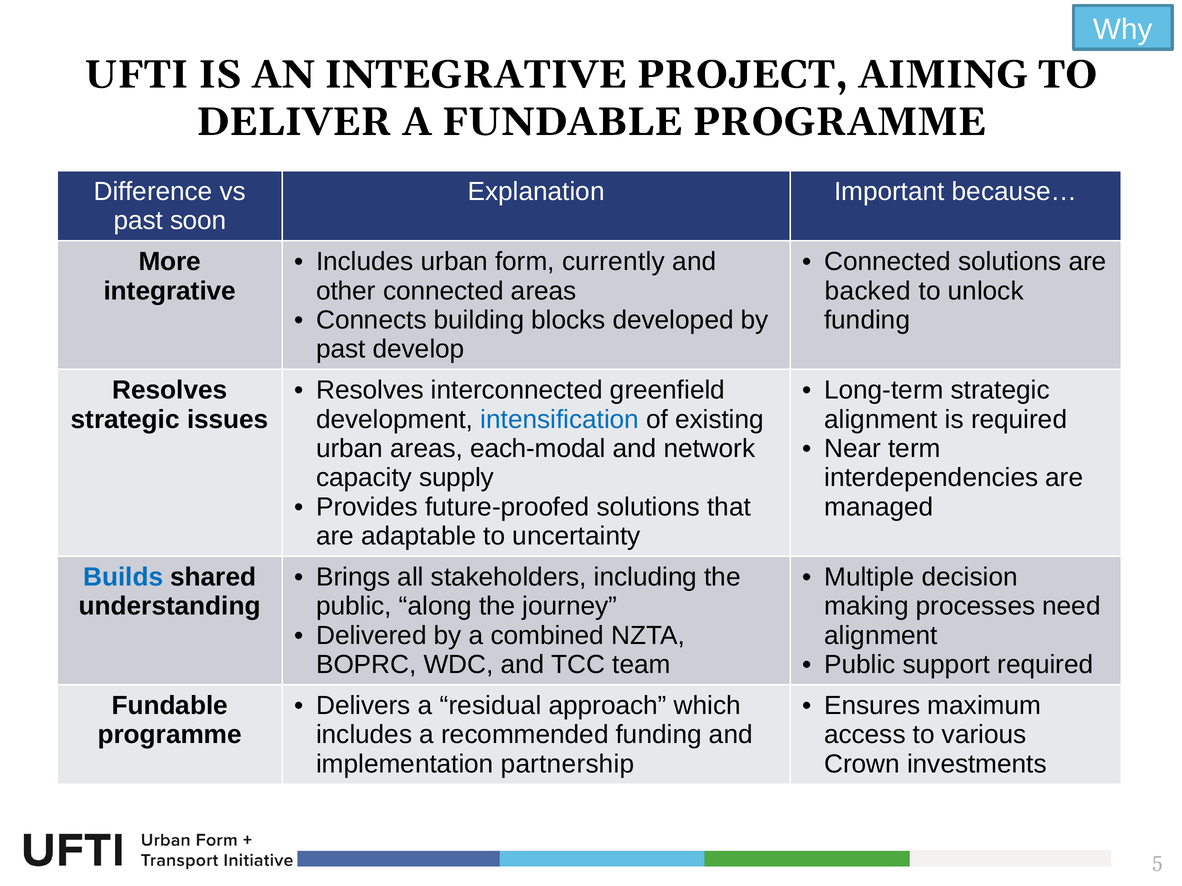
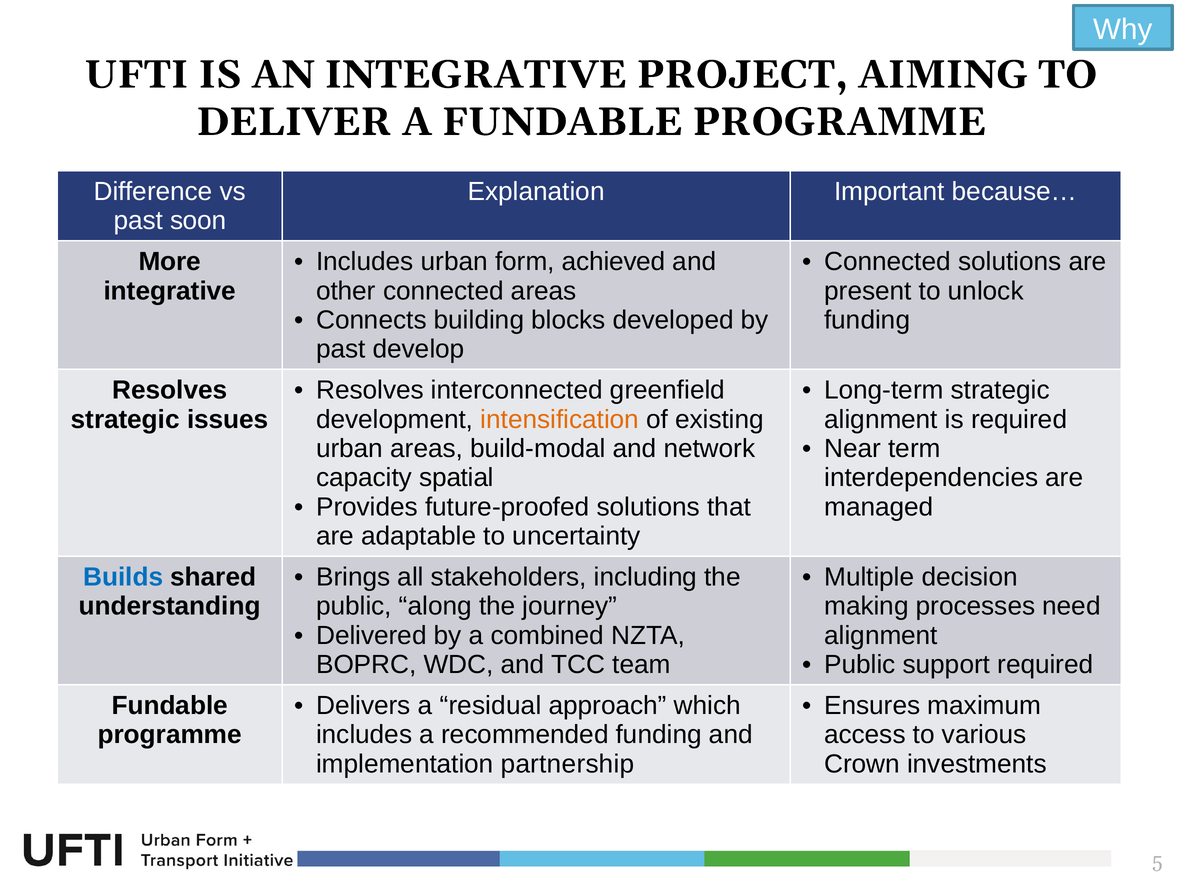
currently: currently -> achieved
backed: backed -> present
intensification colour: blue -> orange
each-modal: each-modal -> build-modal
supply: supply -> spatial
